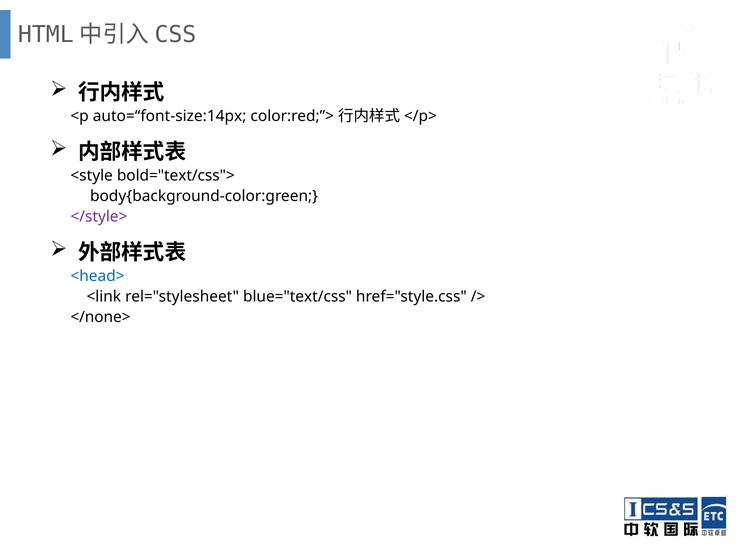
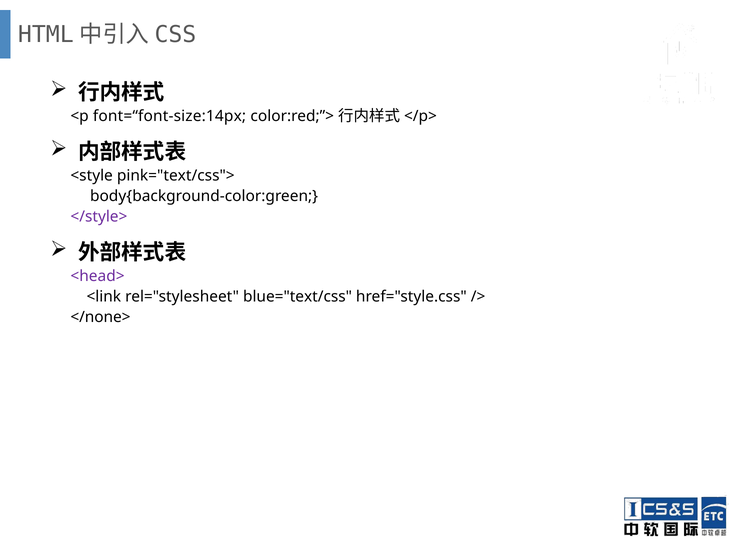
auto=“font-size:14px: auto=“font-size:14px -> font=“font-size:14px
bold="text/css">: bold="text/css"> -> pink="text/css">
<head> colour: blue -> purple
